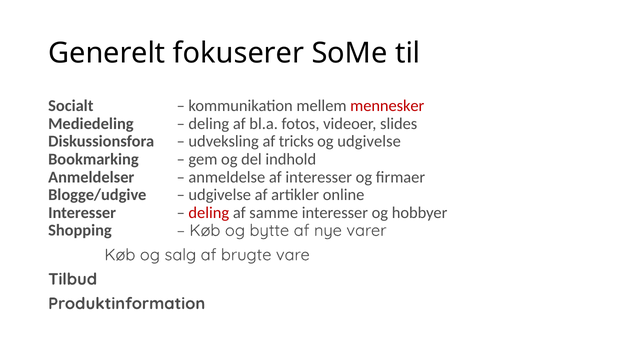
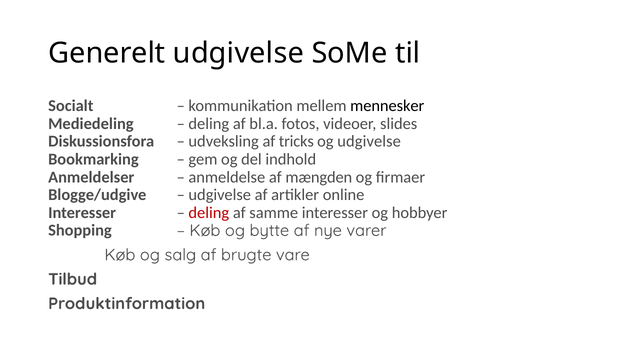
Generelt fokuserer: fokuserer -> udgivelse
mennesker colour: red -> black
af interesser: interesser -> mængden
